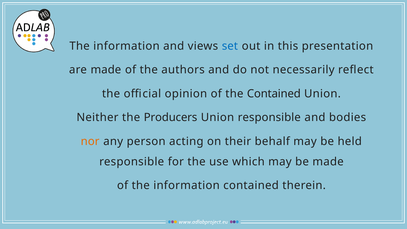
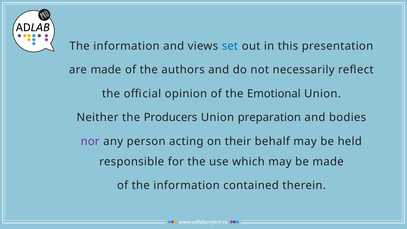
the Contained: Contained -> Emotional
Union responsible: responsible -> preparation
nor colour: orange -> purple
